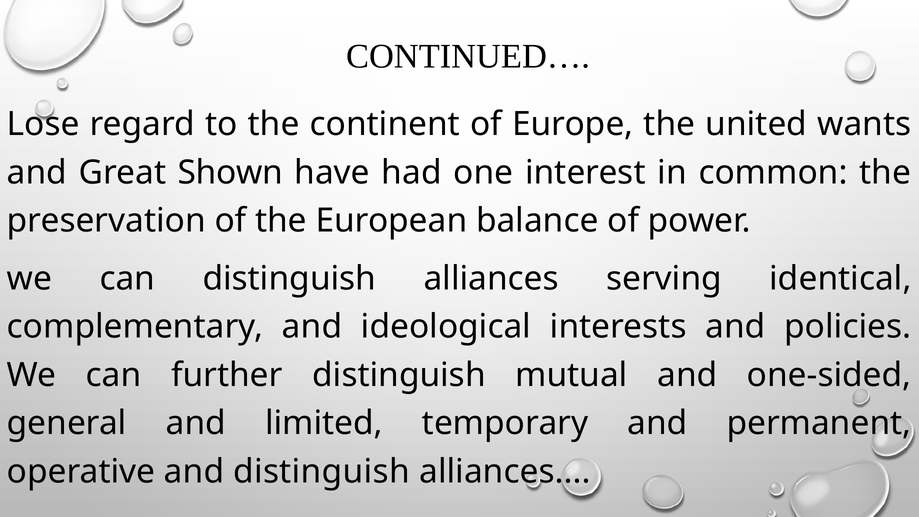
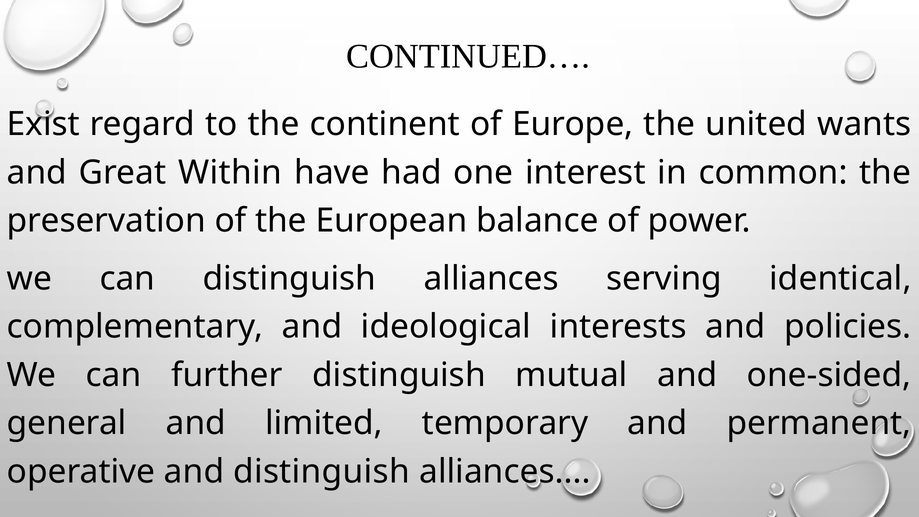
Lose: Lose -> Exist
Shown: Shown -> Within
